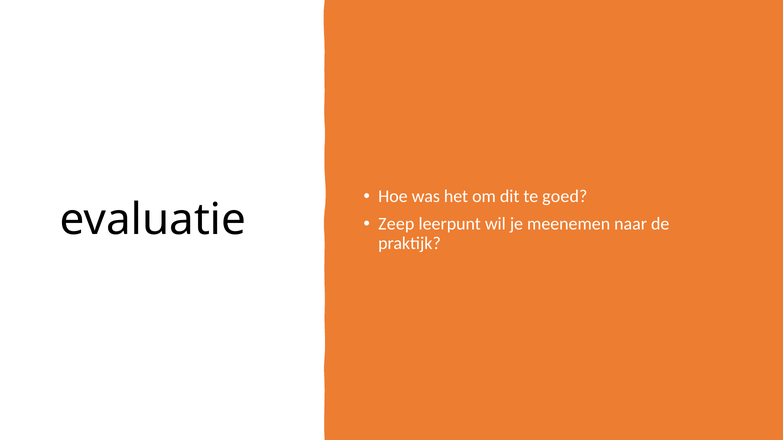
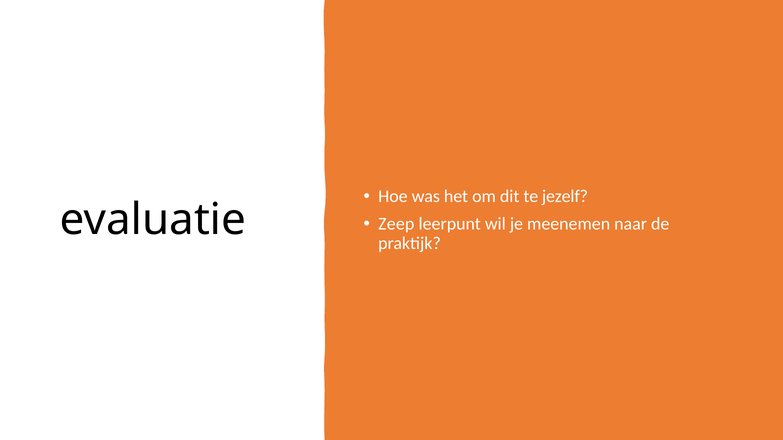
goed: goed -> jezelf
